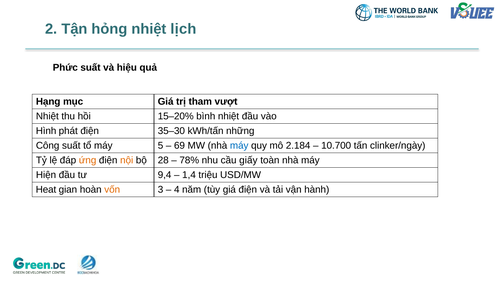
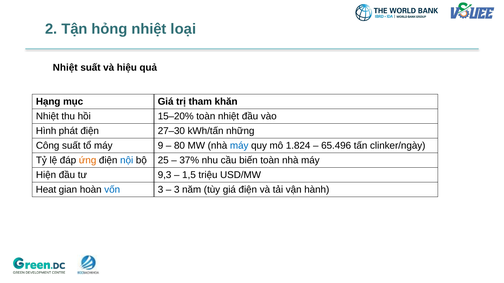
lịch: lịch -> loại
Phức at (65, 68): Phức -> Nhiệt
vượt: vượt -> khăn
15–20% bình: bình -> toàn
35–30: 35–30 -> 27–30
5: 5 -> 9
69: 69 -> 80
2.184: 2.184 -> 1.824
10.700: 10.700 -> 65.496
nội colour: orange -> blue
28: 28 -> 25
78%: 78% -> 37%
giấy: giấy -> biến
9,4: 9,4 -> 9,3
1,4: 1,4 -> 1,5
vốn colour: orange -> blue
4 at (177, 190): 4 -> 3
